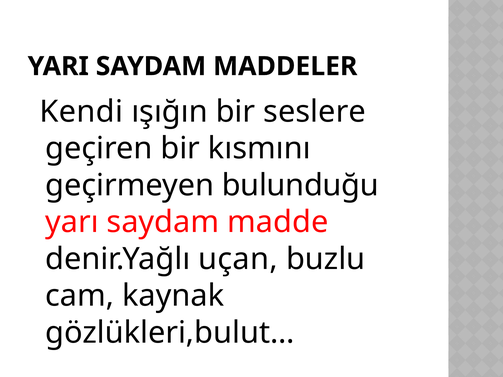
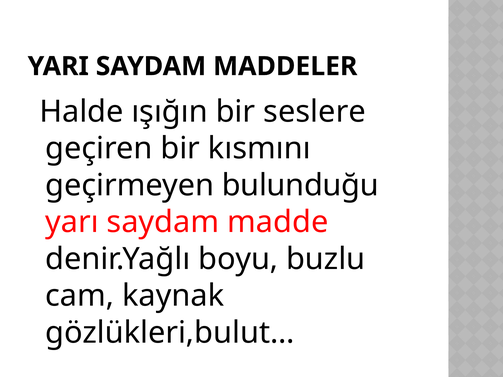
Kendi: Kendi -> Halde
uçan: uçan -> boyu
